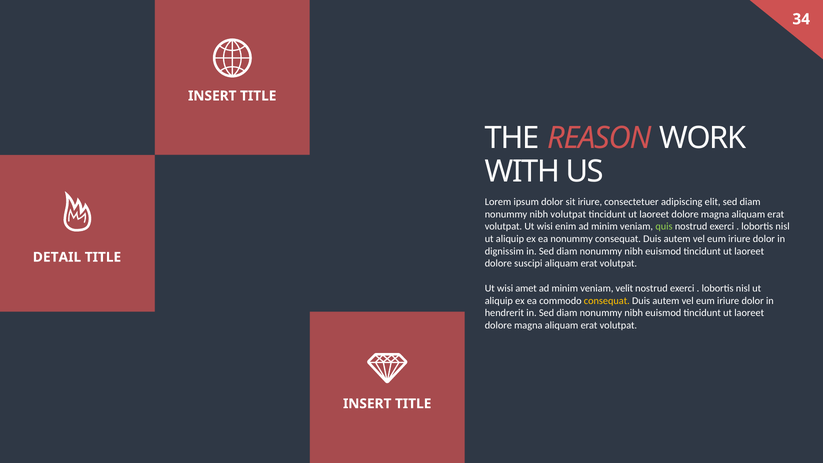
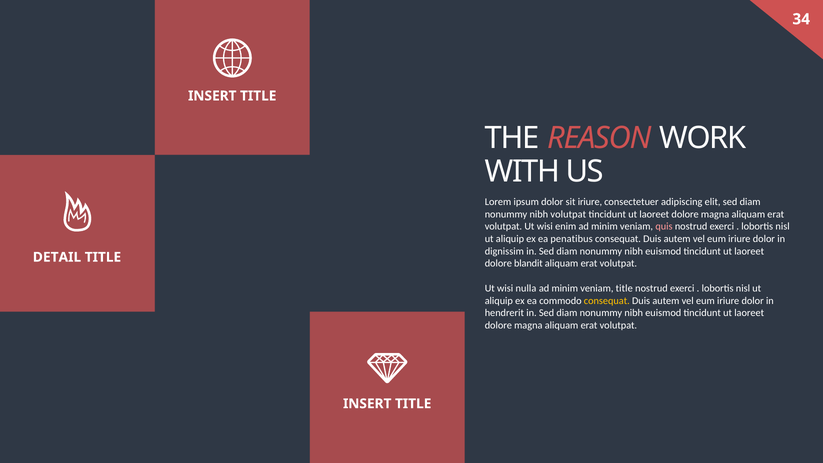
quis colour: light green -> pink
ea nonummy: nonummy -> penatibus
suscipi: suscipi -> blandit
amet: amet -> nulla
veniam velit: velit -> title
